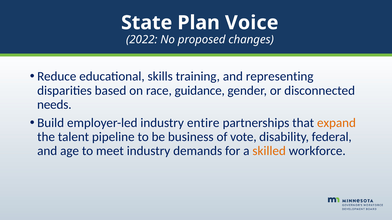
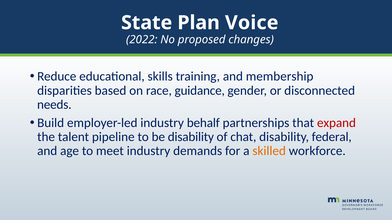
representing: representing -> membership
entire: entire -> behalf
expand colour: orange -> red
be business: business -> disability
vote: vote -> chat
